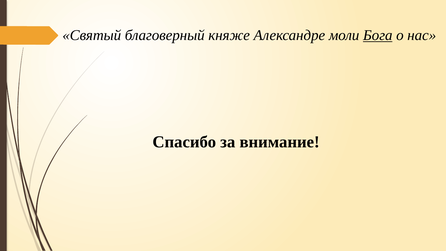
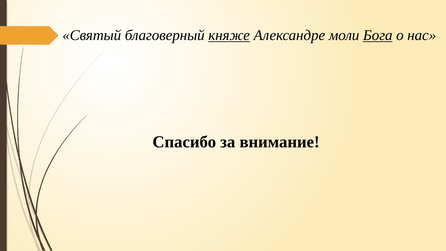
княже underline: none -> present
